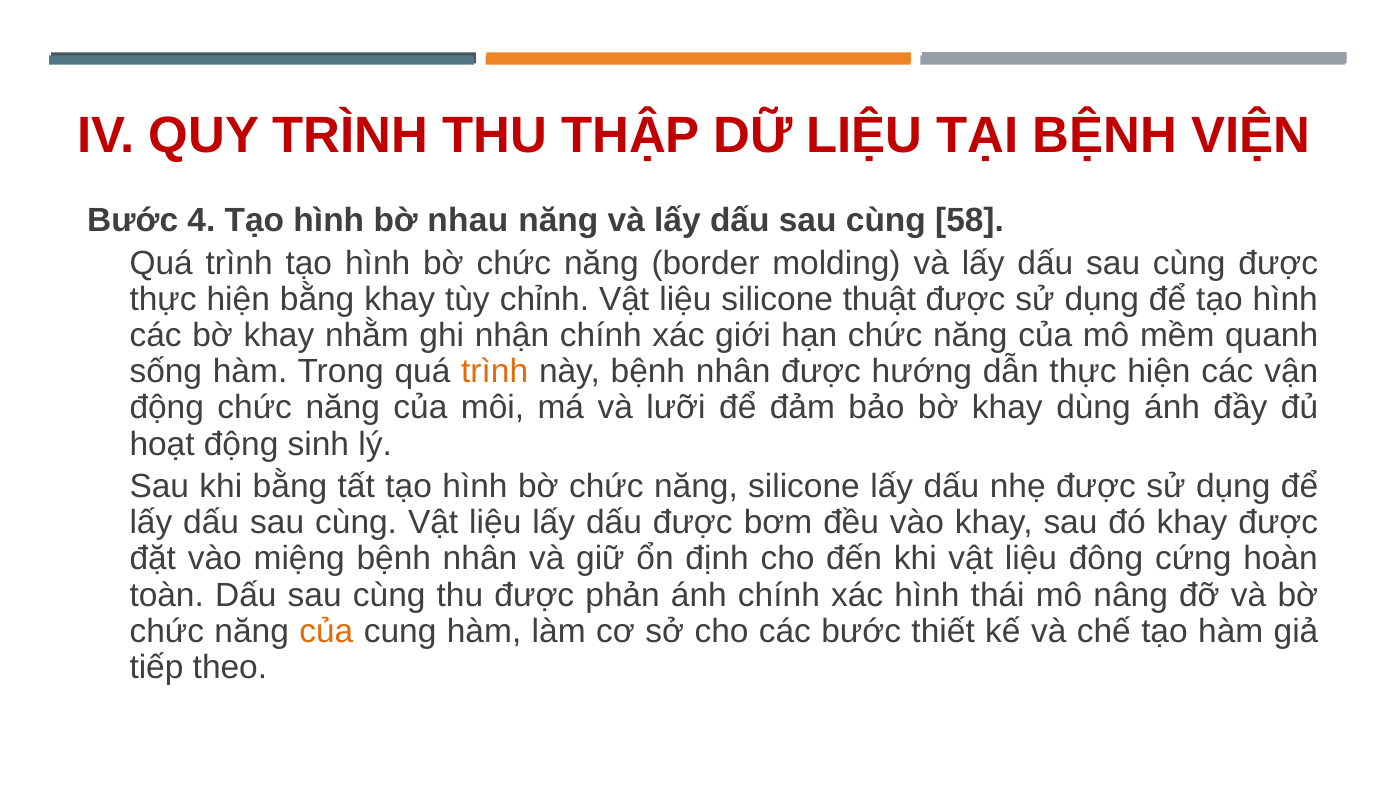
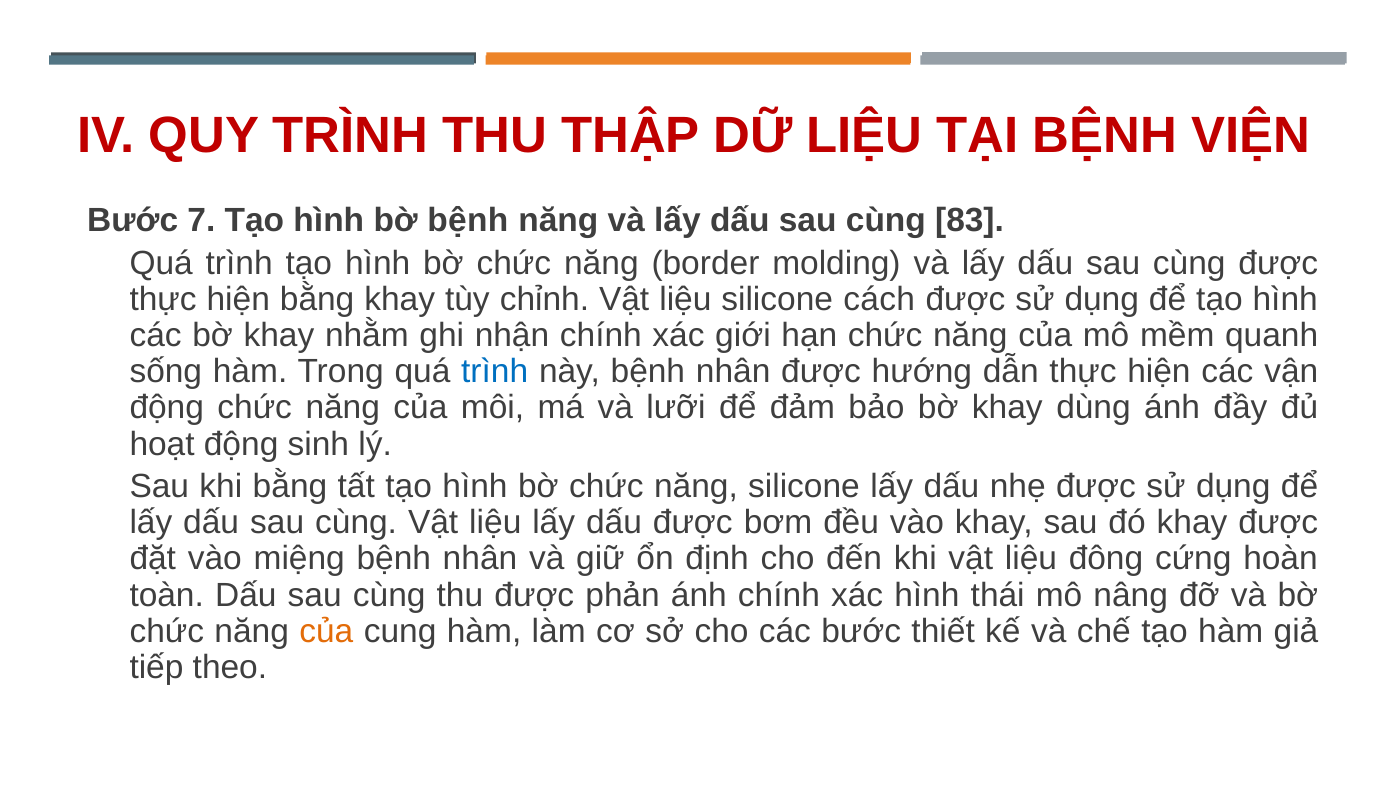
4: 4 -> 7
bờ nhau: nhau -> bệnh
58: 58 -> 83
thuật: thuật -> cách
trình at (495, 371) colour: orange -> blue
